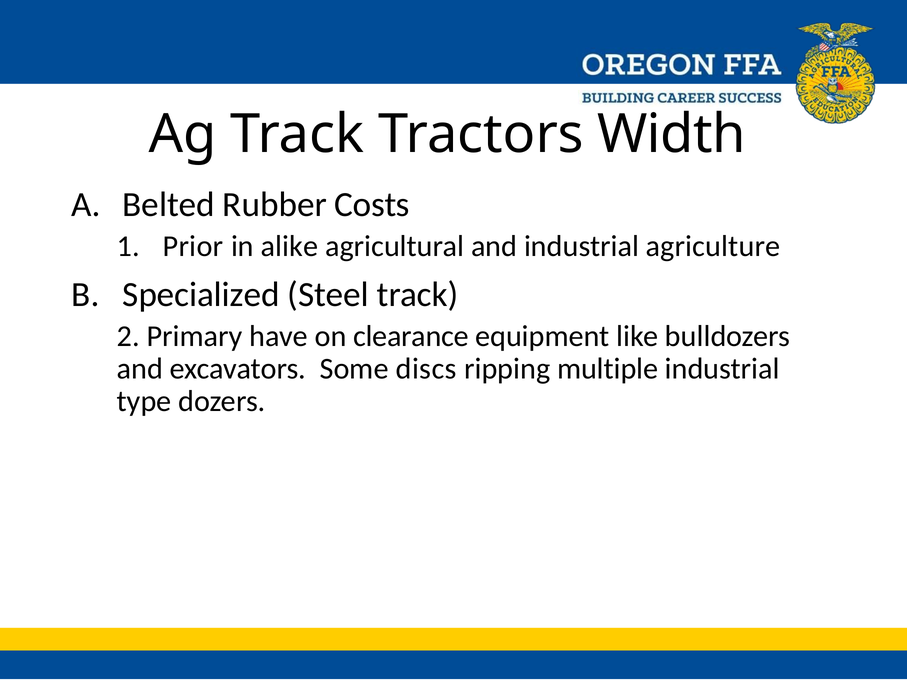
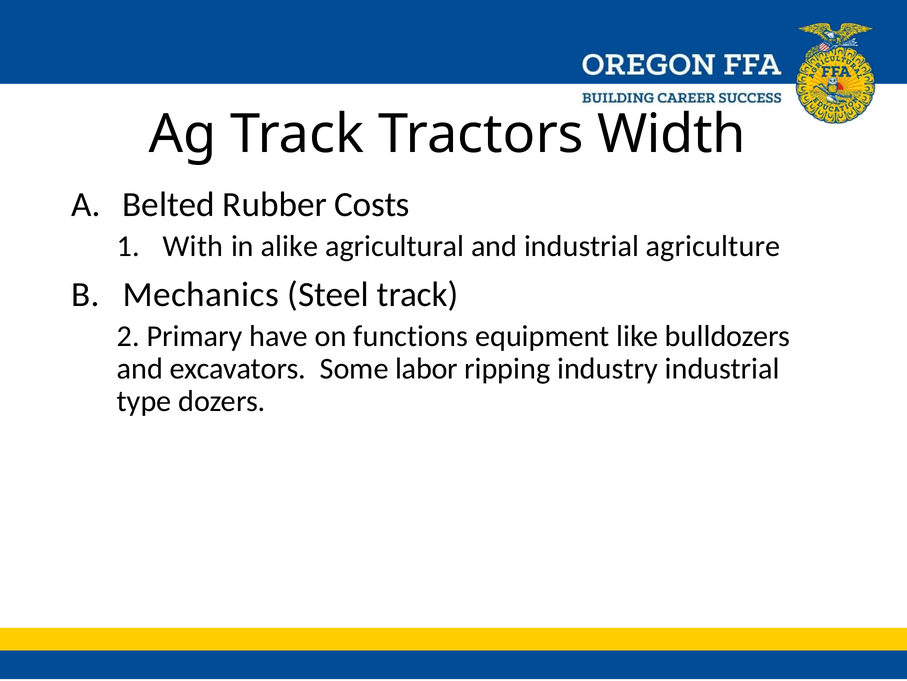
Prior: Prior -> With
Specialized: Specialized -> Mechanics
clearance: clearance -> functions
discs: discs -> labor
multiple: multiple -> industry
